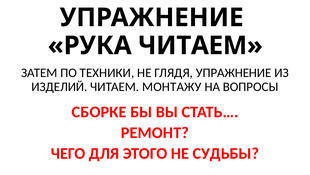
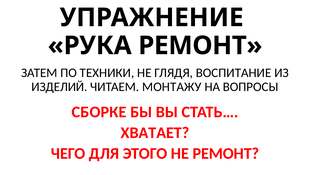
РУКА ЧИТАЕМ: ЧИТАЕМ -> РЕМОНТ
ГЛЯДЯ УПРАЖНЕНИЕ: УПРАЖНЕНИЕ -> ВОСПИТАНИЕ
РЕМОНТ: РЕМОНТ -> ХВАТАЕТ
НЕ СУДЬБЫ: СУДЬБЫ -> РЕМОНТ
